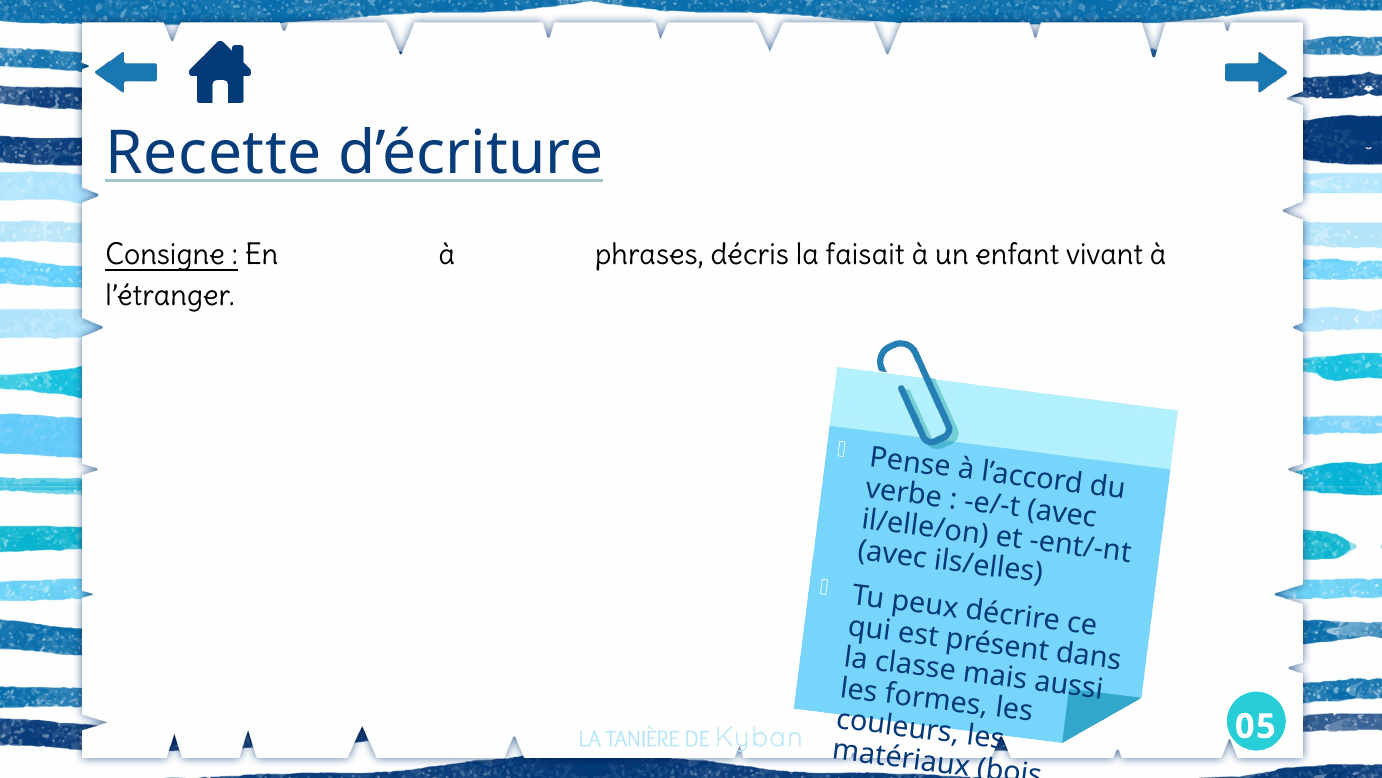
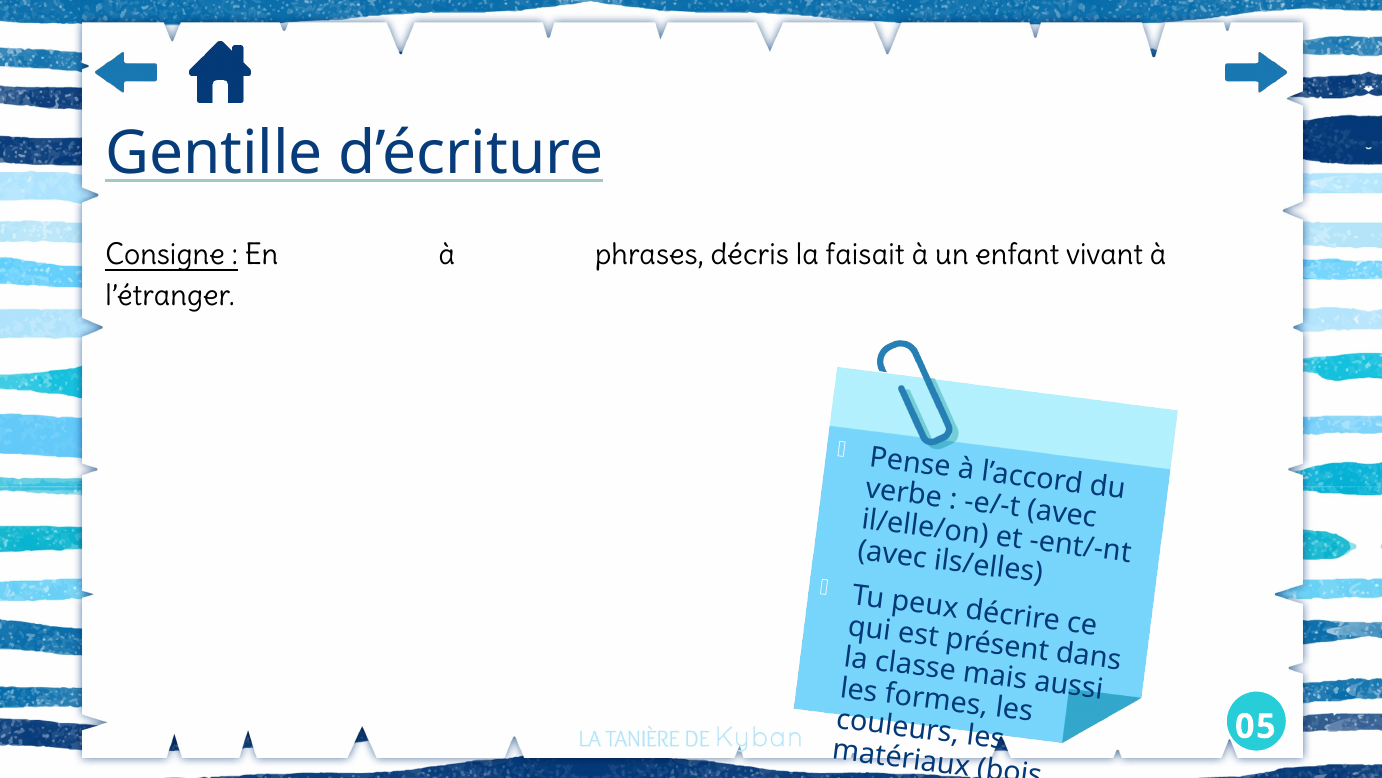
Recette: Recette -> Gentille
